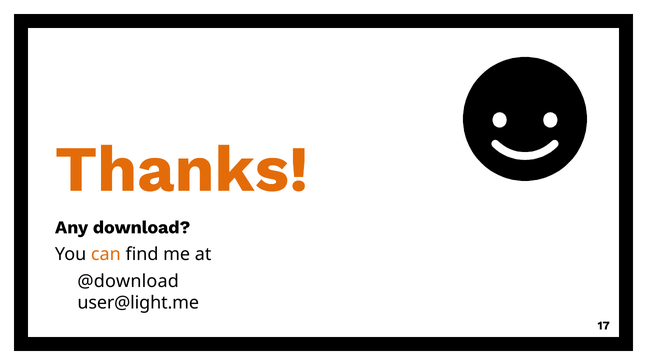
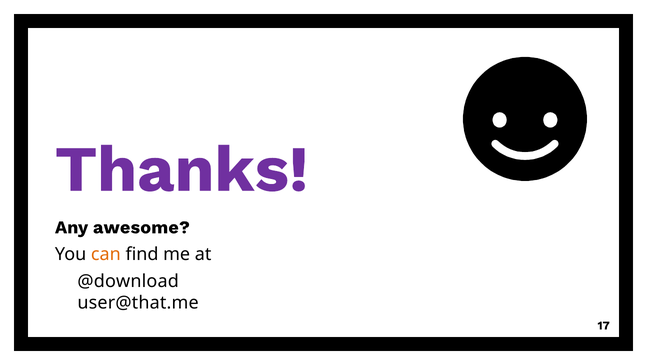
Thanks colour: orange -> purple
download: download -> awesome
user@light.me: user@light.me -> user@that.me
